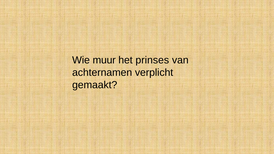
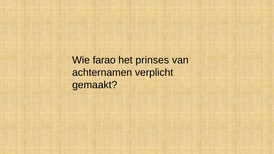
muur: muur -> farao
